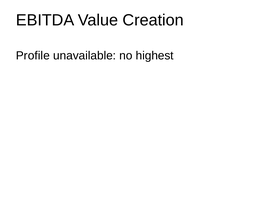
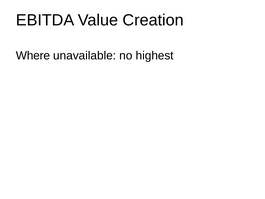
Profile: Profile -> Where
